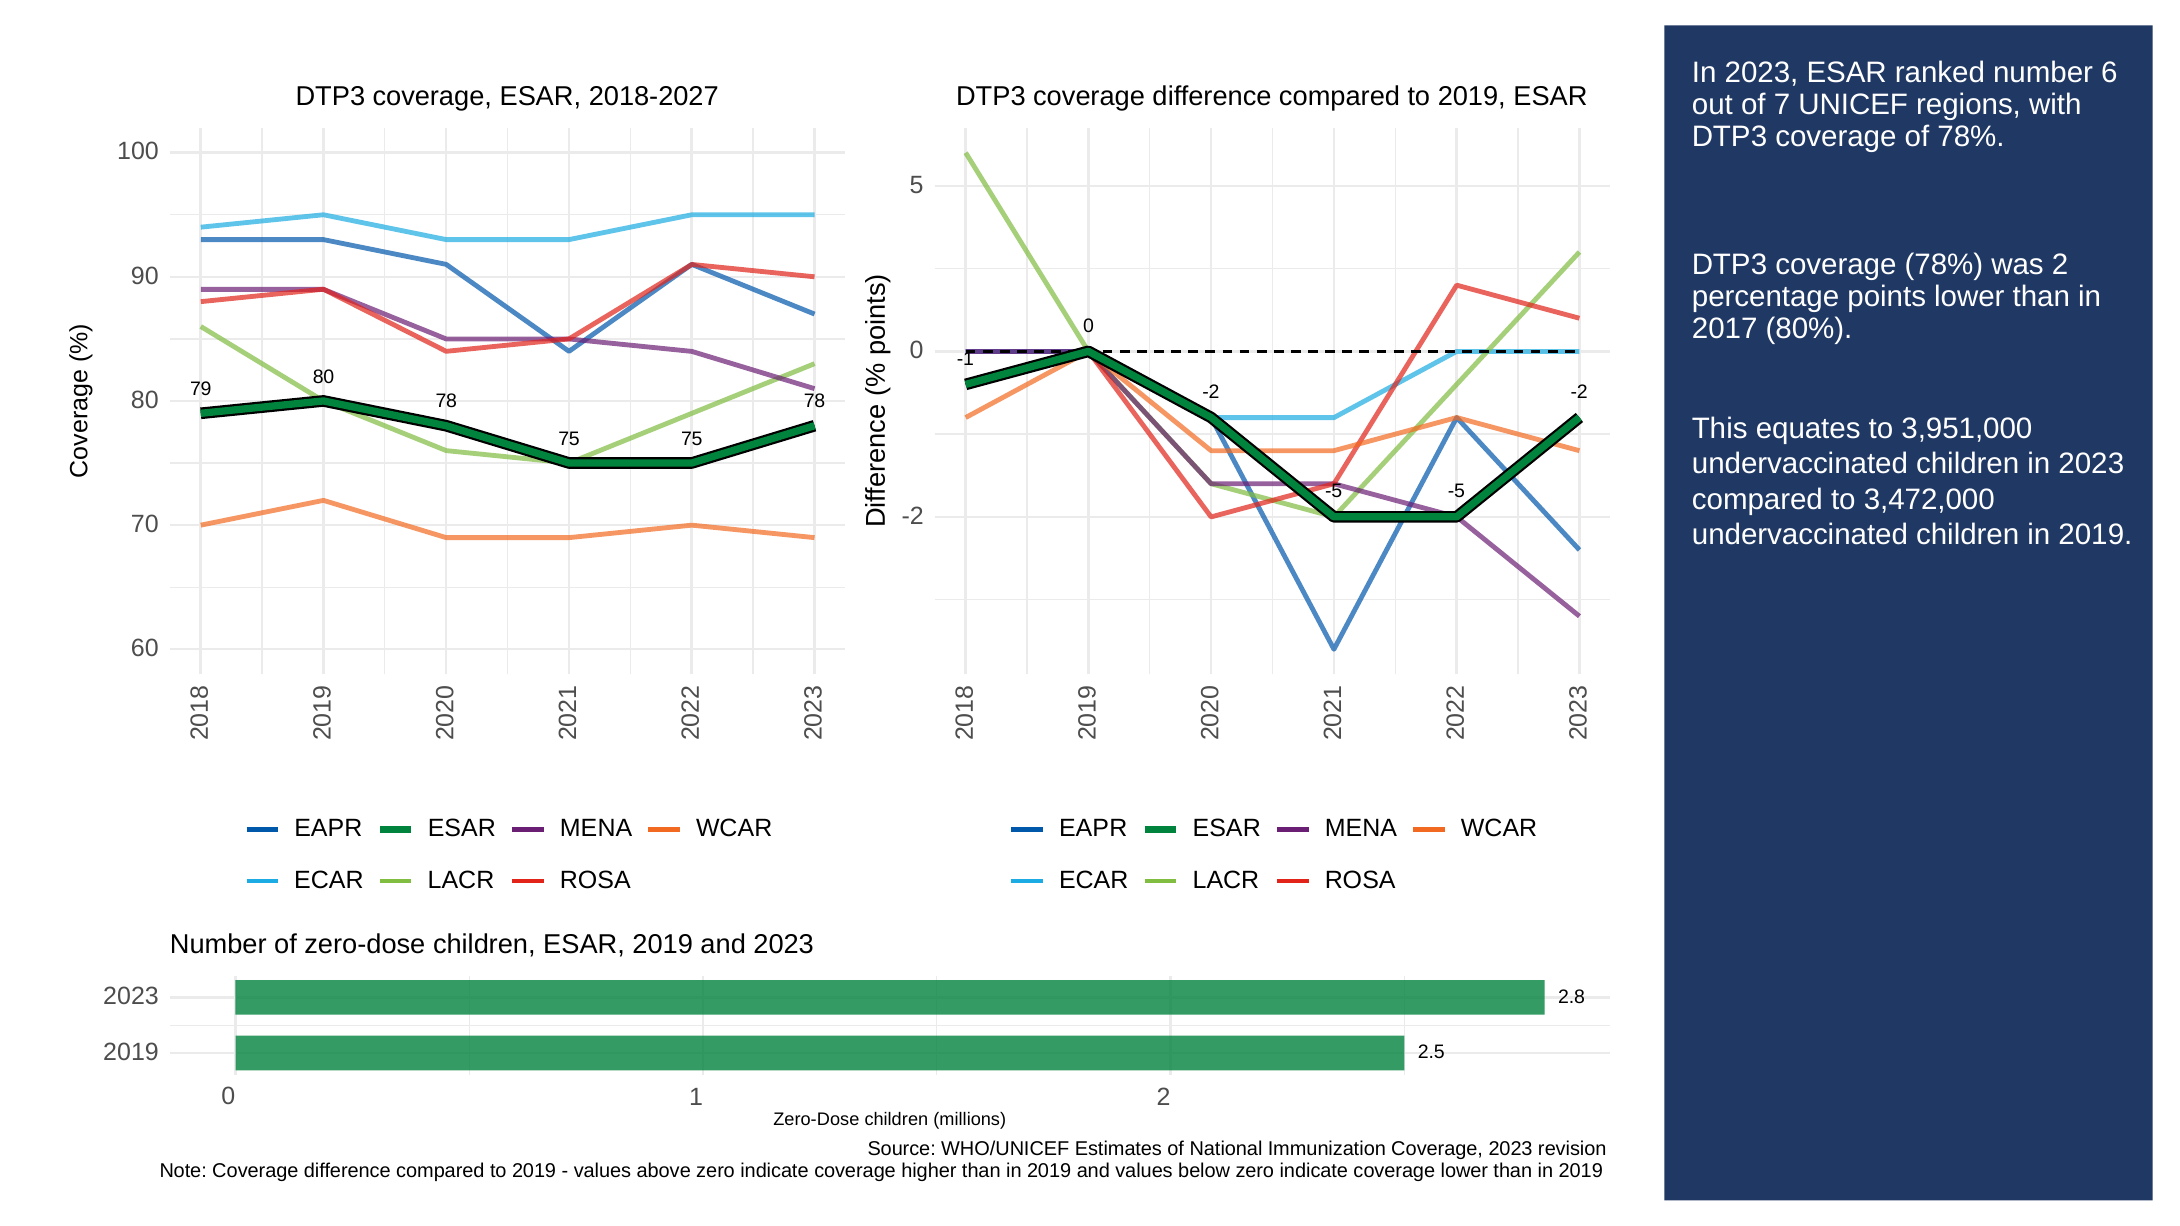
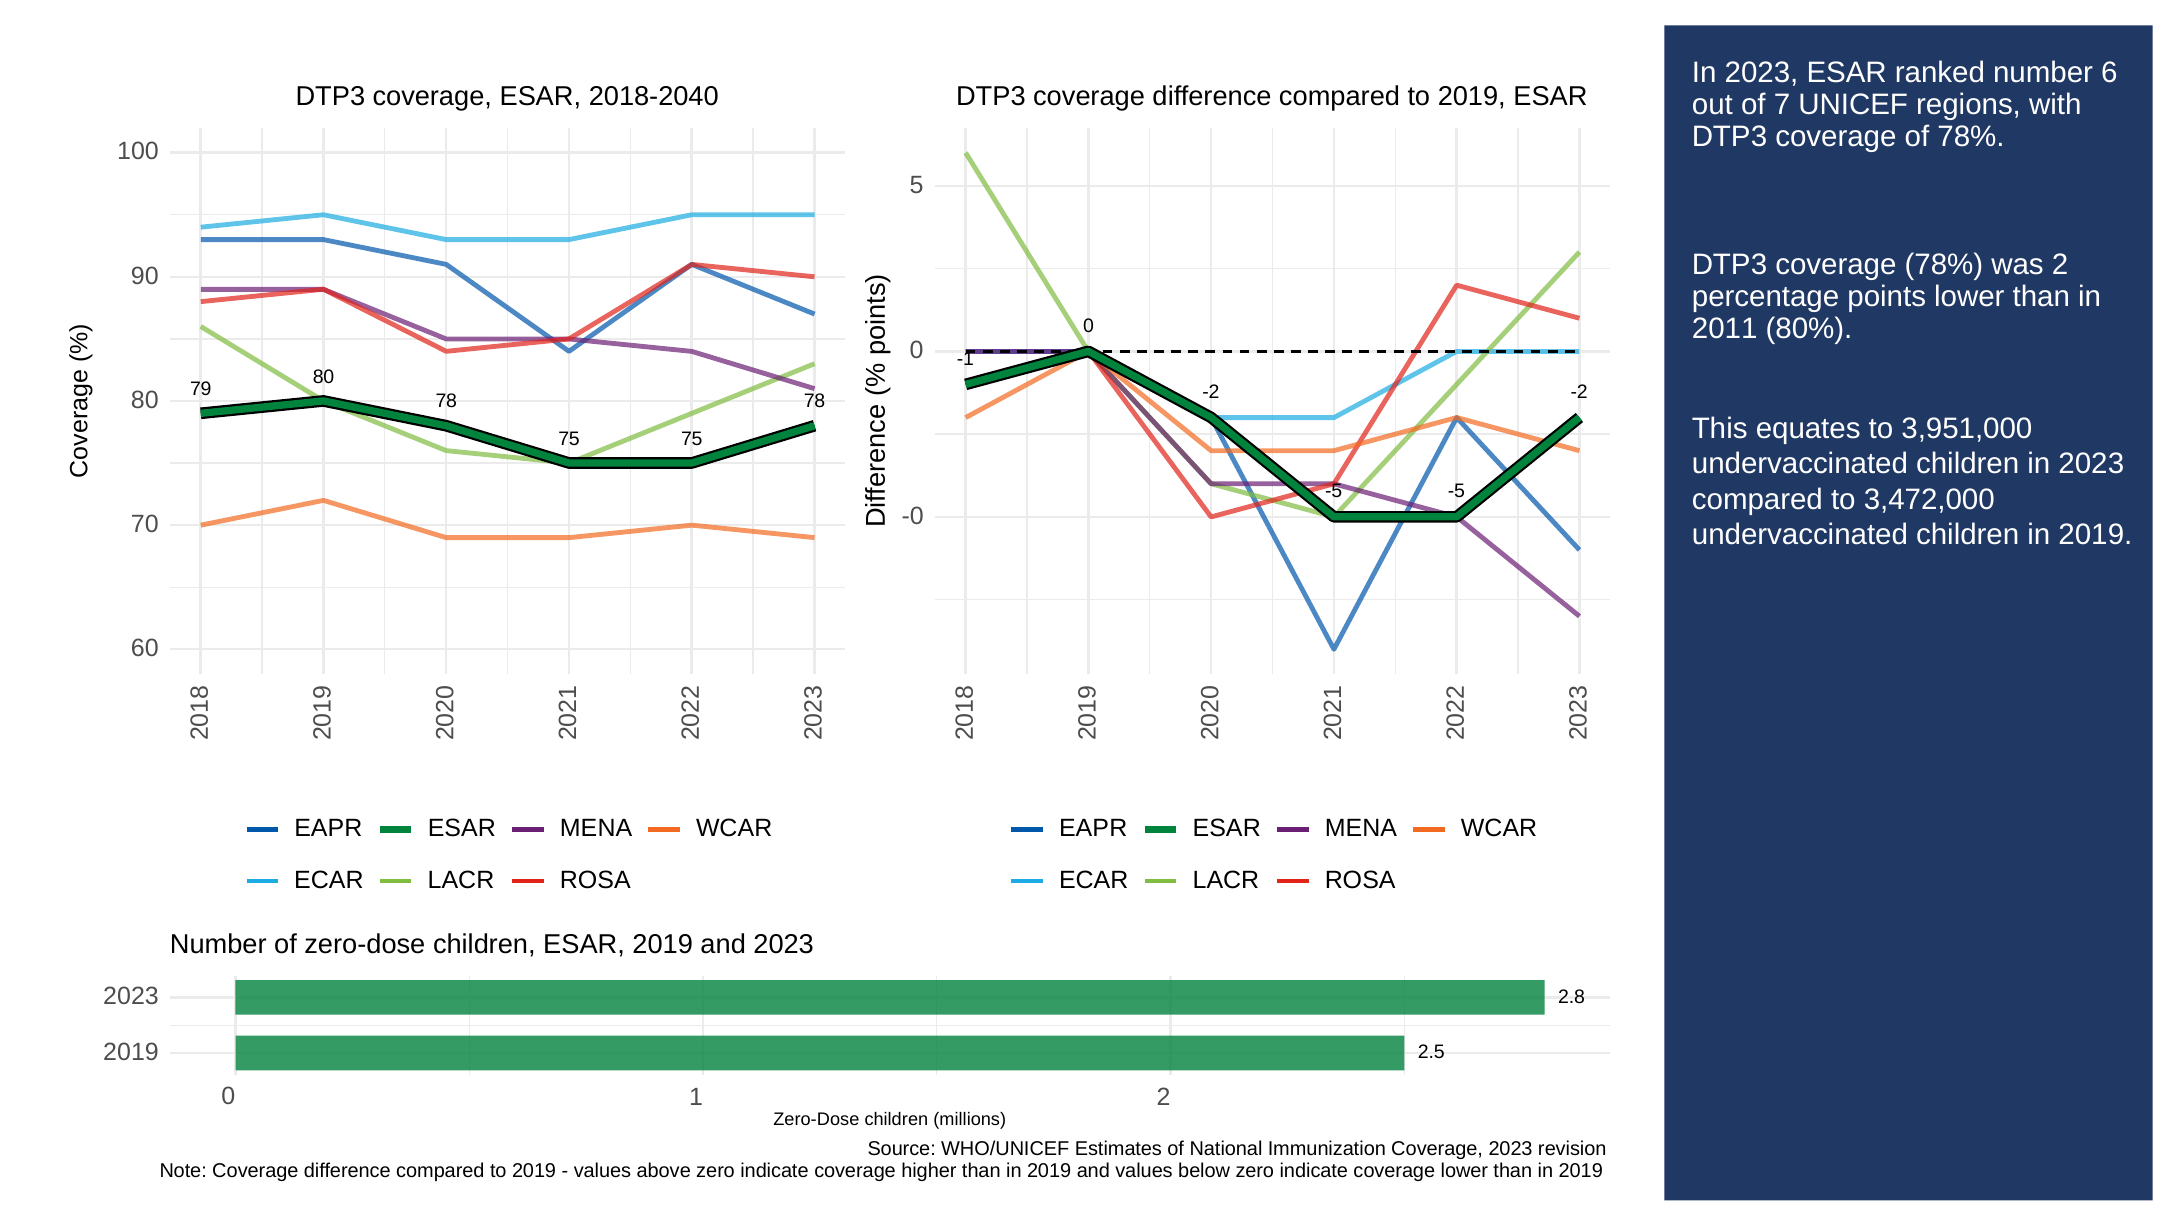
2018-2027: 2018-2027 -> 2018-2040
2017: 2017 -> 2011
-2 at (913, 516): -2 -> -0
